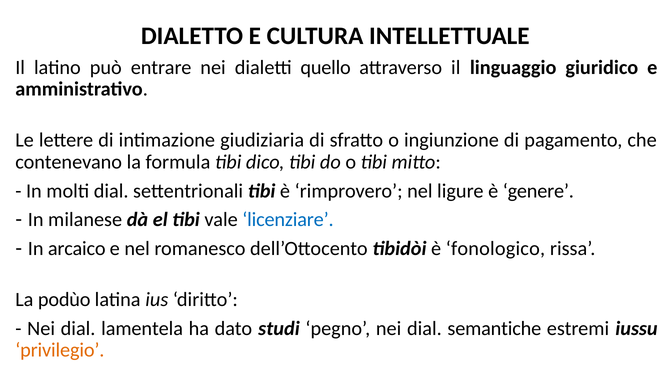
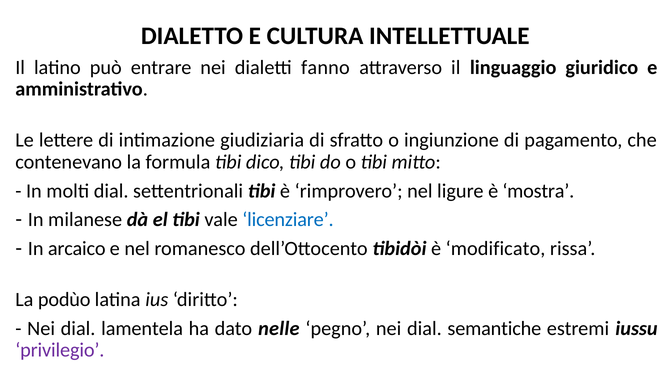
quello: quello -> fanno
genere: genere -> mostra
fonologico: fonologico -> modificato
studi: studi -> nelle
privilegio colour: orange -> purple
